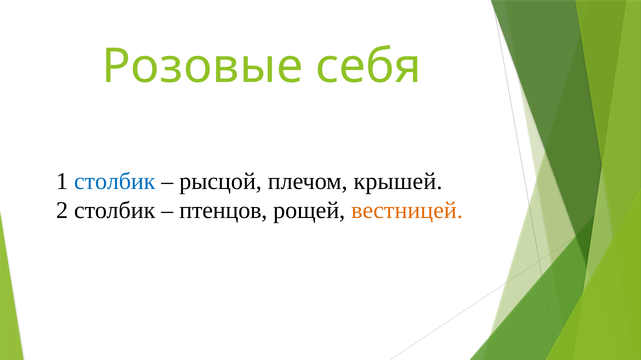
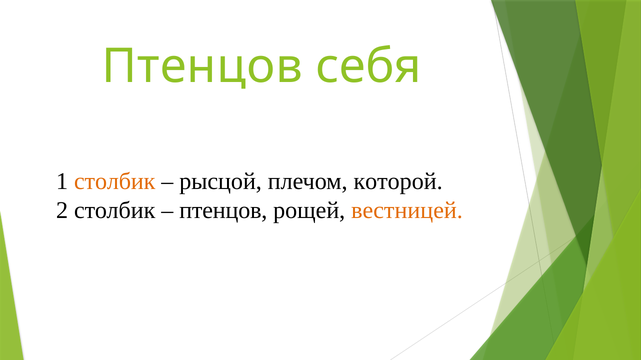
Розовые at (202, 67): Розовые -> Птенцов
столбик at (115, 182) colour: blue -> orange
крышей: крышей -> которой
